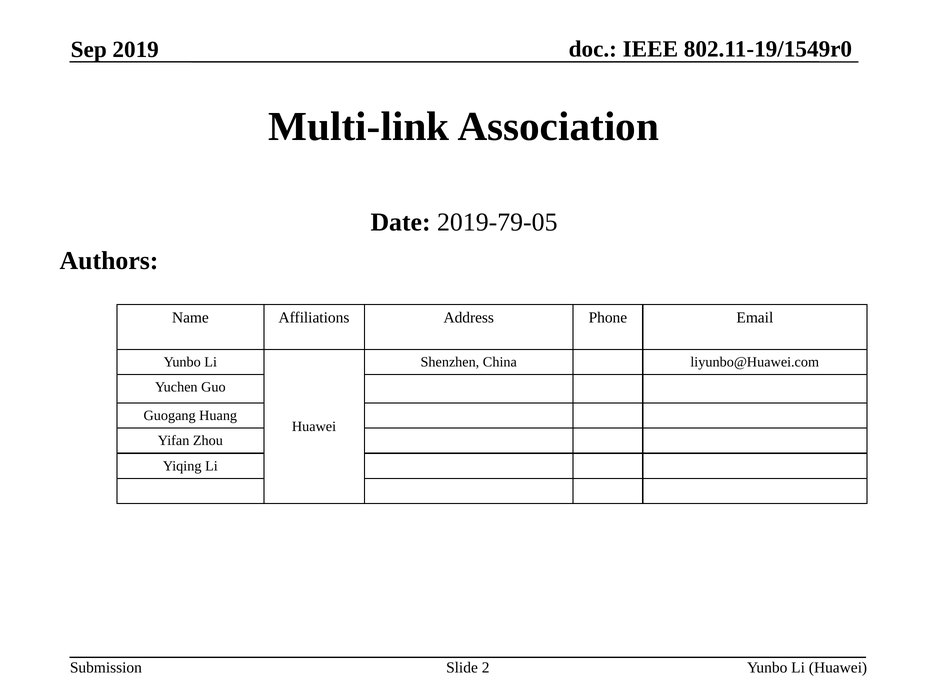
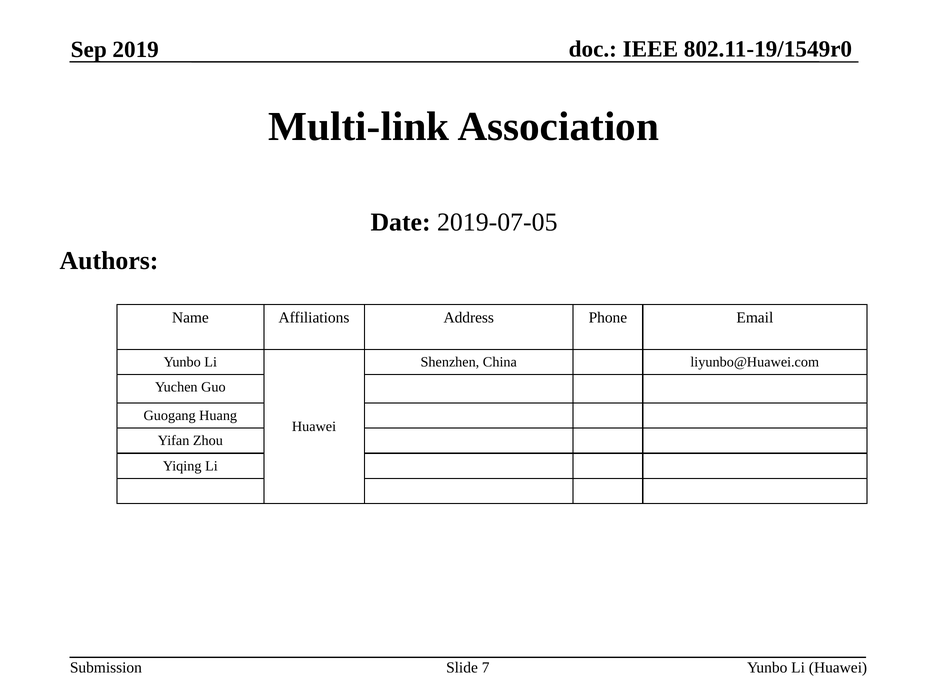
2019-79-05: 2019-79-05 -> 2019-07-05
2: 2 -> 7
